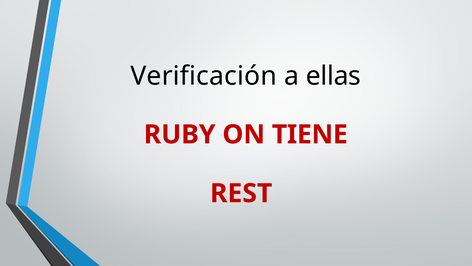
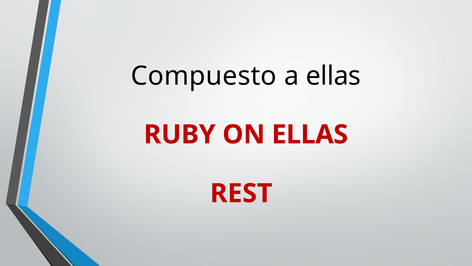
Verificación: Verificación -> Compuesto
ON TIENE: TIENE -> ELLAS
